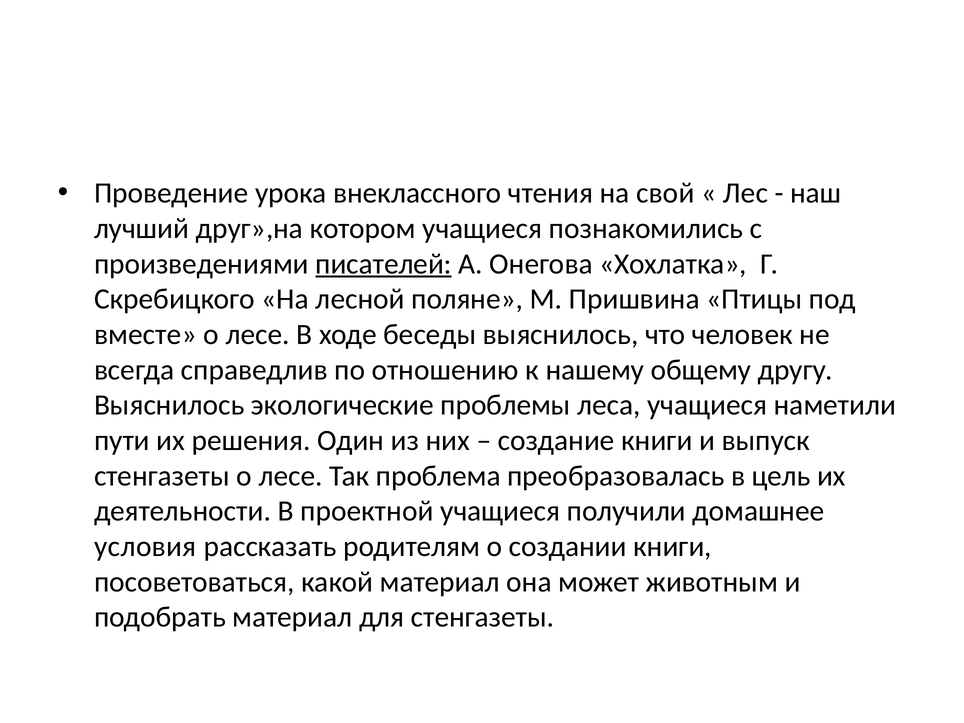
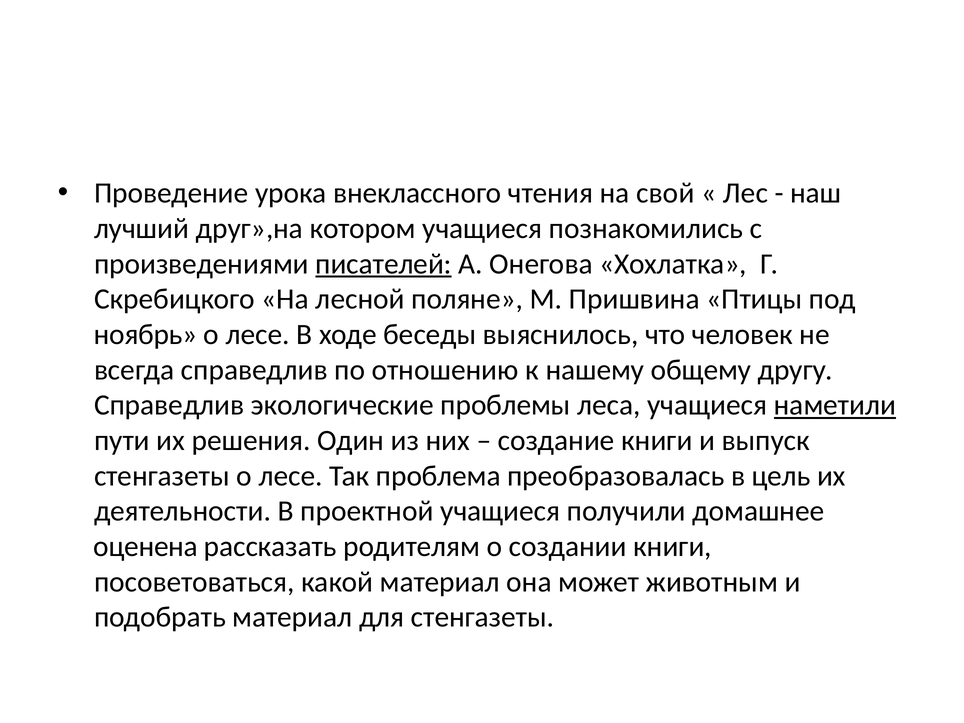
вместе: вместе -> ноябрь
Выяснилось at (169, 405): Выяснилось -> Справедлив
наметили underline: none -> present
условия: условия -> оценена
